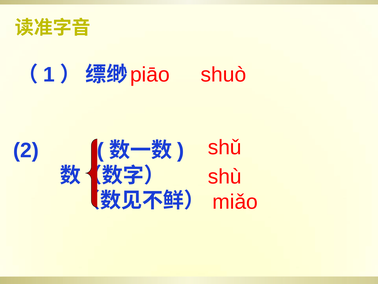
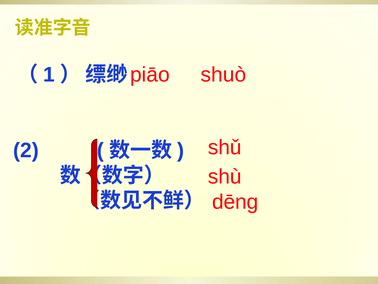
miǎo: miǎo -> dēng
